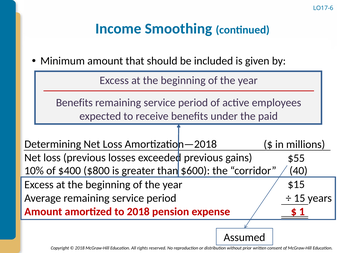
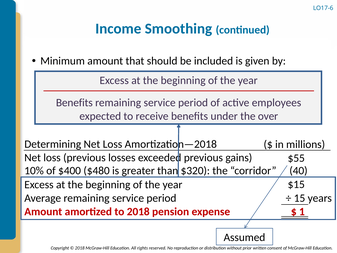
paid: paid -> over
$800: $800 -> $480
$600: $600 -> $320
